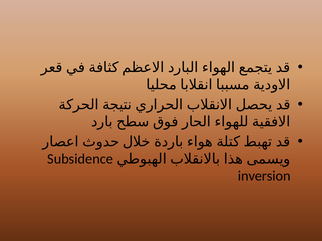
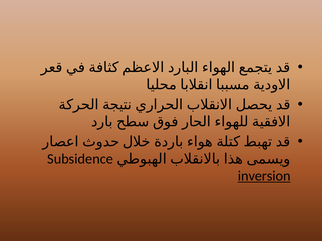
inversion underline: none -> present
